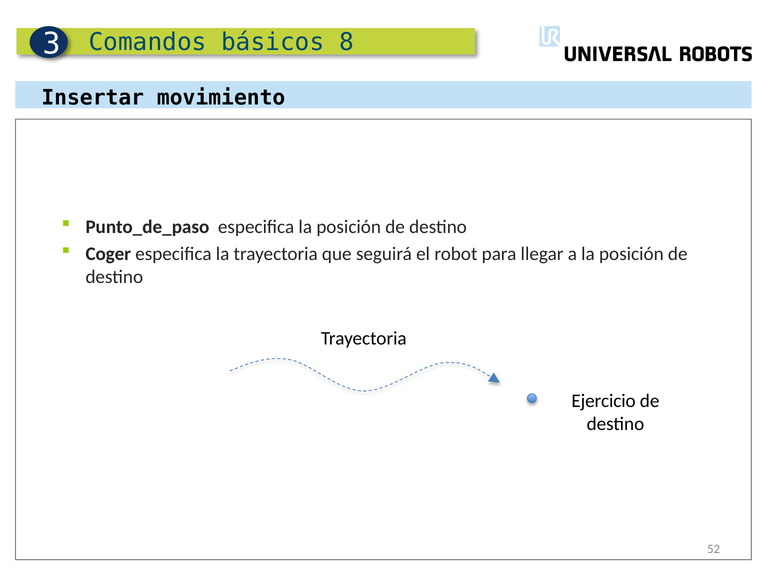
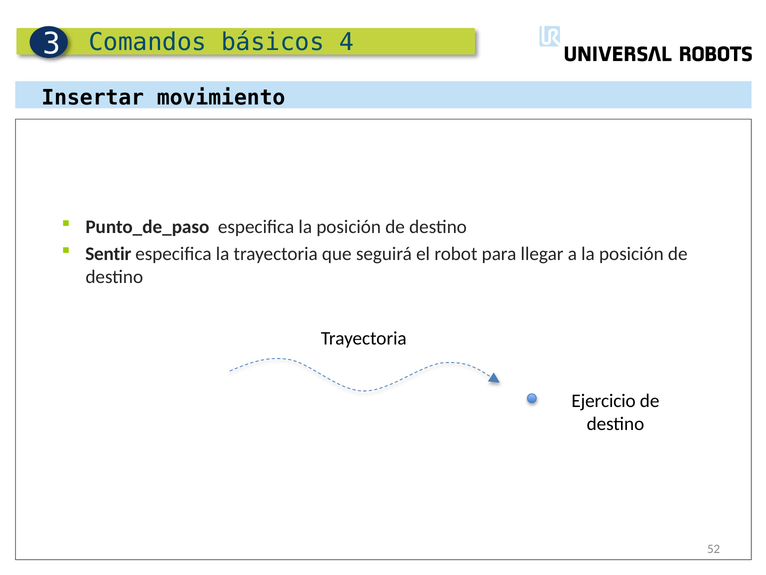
8: 8 -> 4
Coger: Coger -> Sentir
